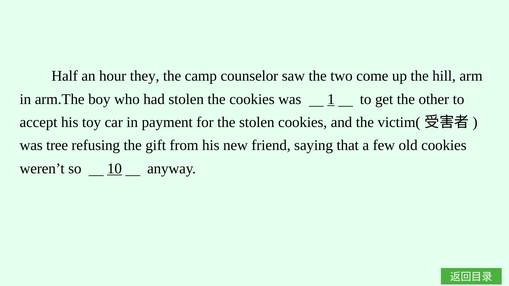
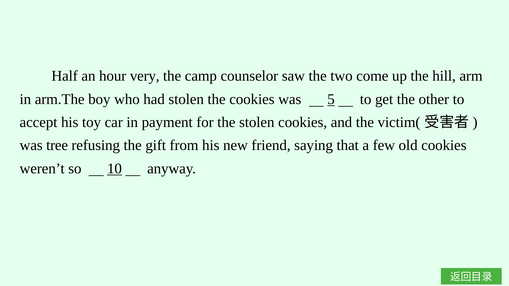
they: they -> very
1: 1 -> 5
